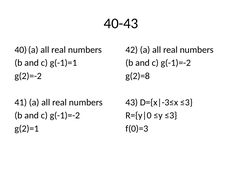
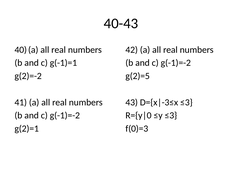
g(2)=8: g(2)=8 -> g(2)=5
